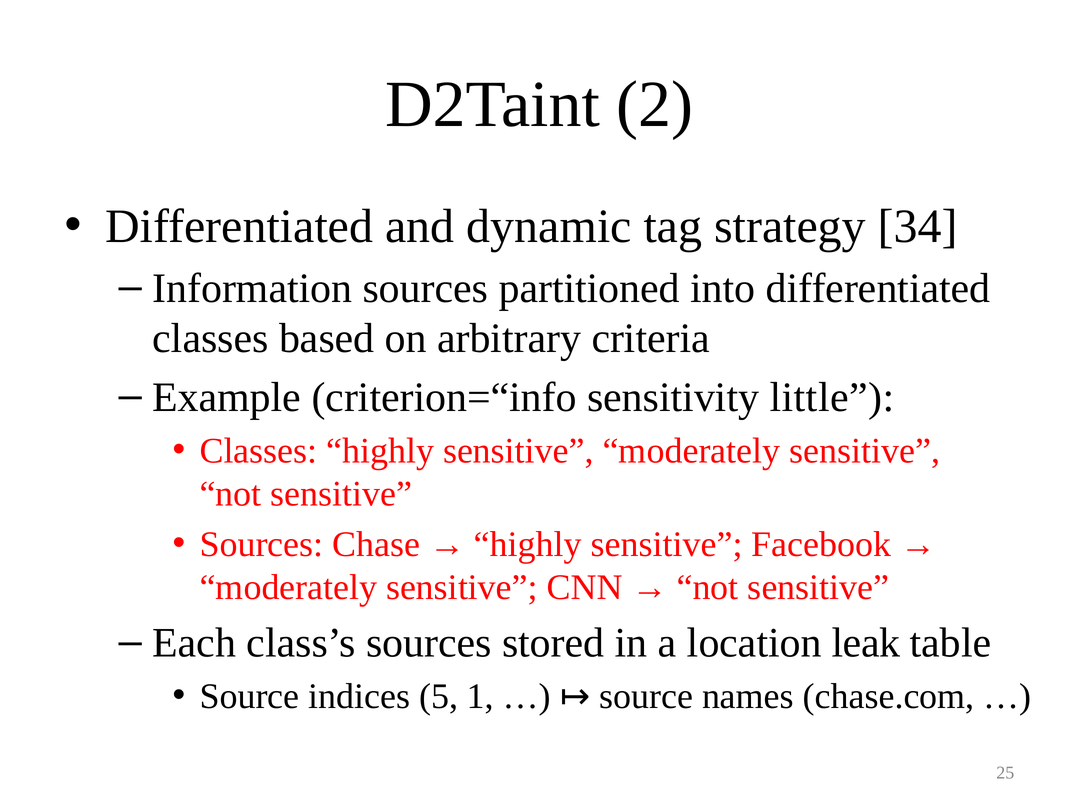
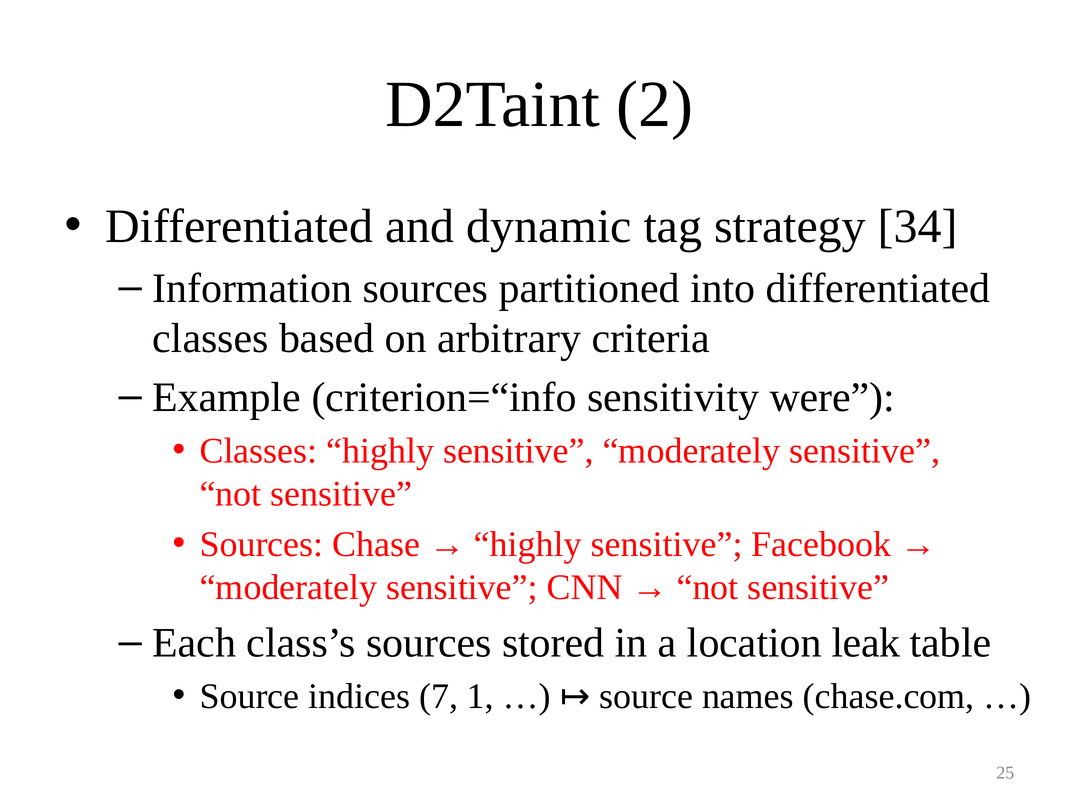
little: little -> were
5: 5 -> 7
